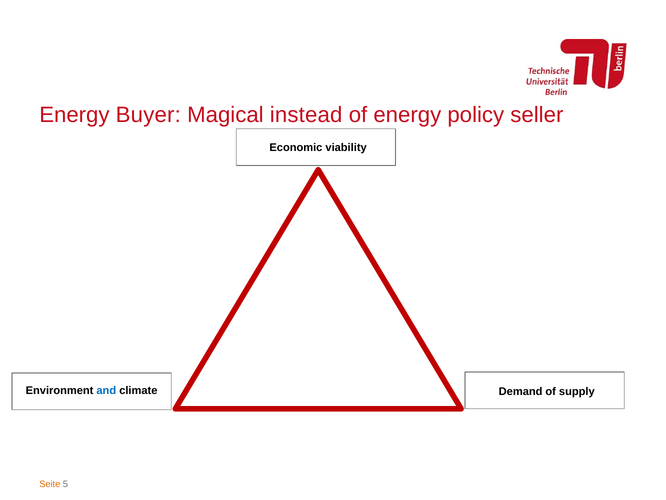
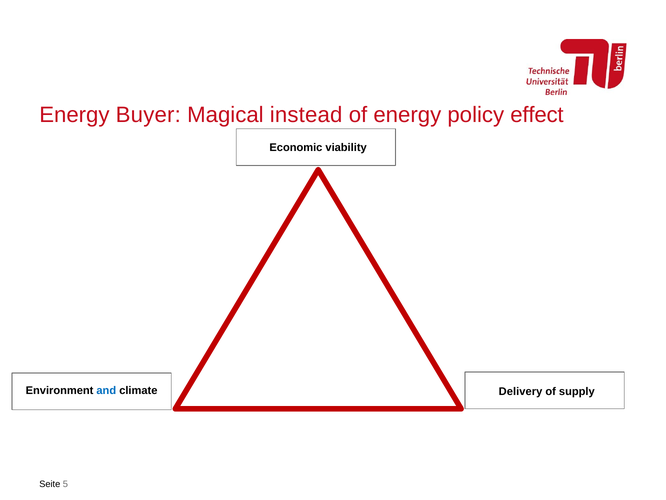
seller: seller -> effect
Demand: Demand -> Delivery
Seite colour: orange -> black
